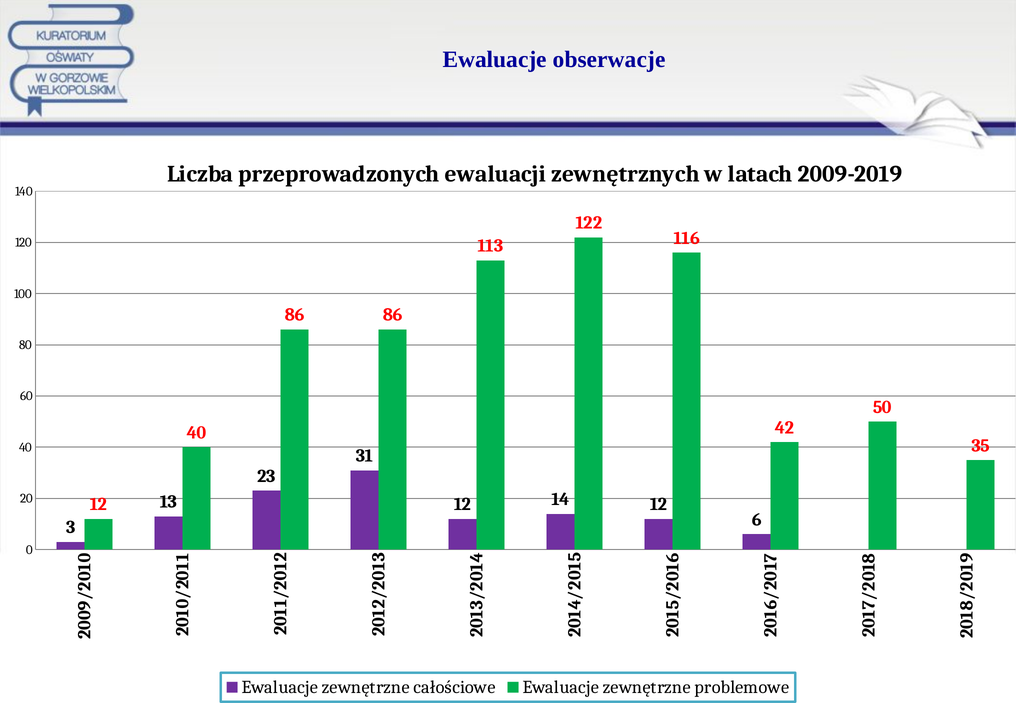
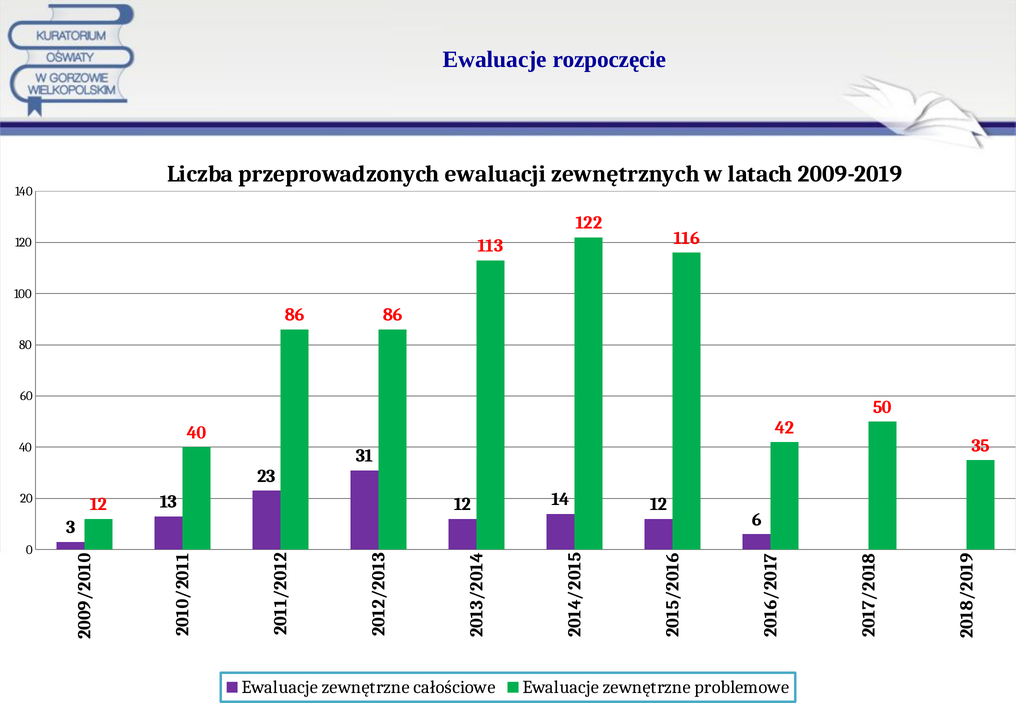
obserwacje: obserwacje -> rozpoczęcie
